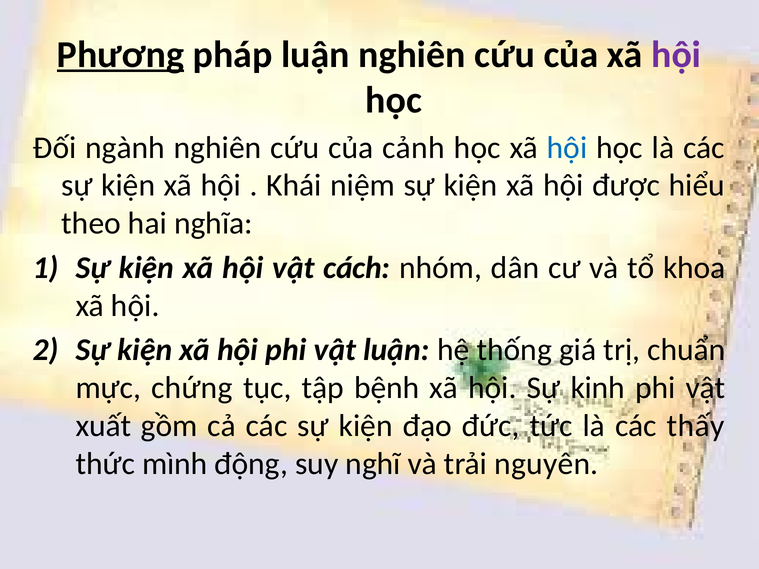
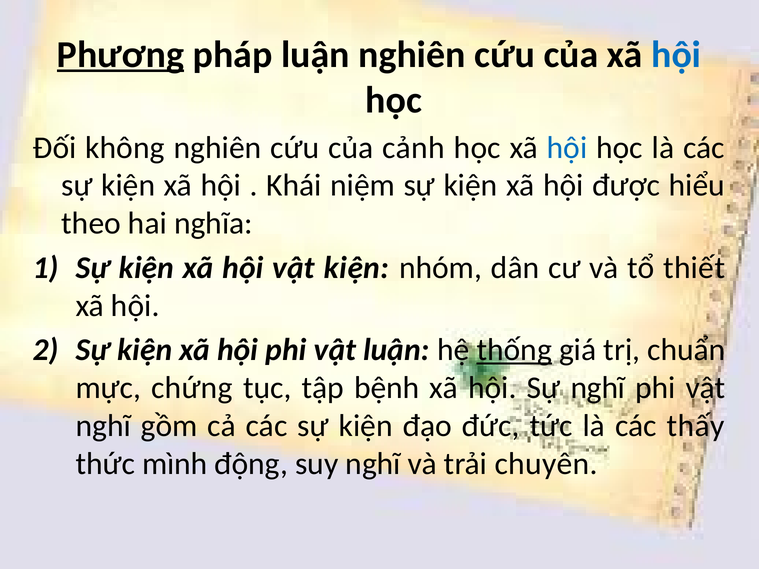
hội at (676, 55) colour: purple -> blue
ngành: ngành -> không
vật cách: cách -> kiện
khoa: khoa -> thiết
thống underline: none -> present
Sự kinh: kinh -> nghĩ
xuất at (103, 426): xuất -> nghĩ
nguyên: nguyên -> chuyên
